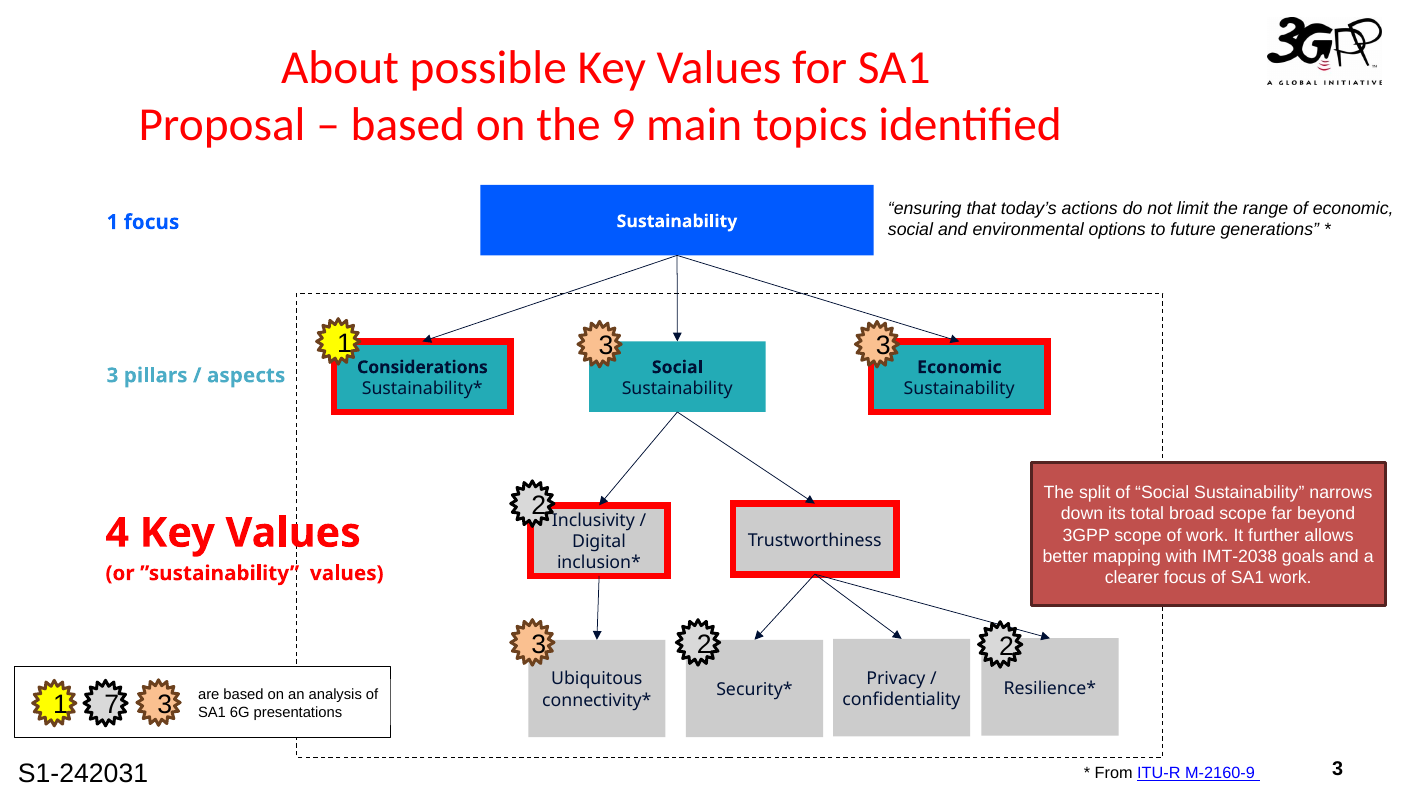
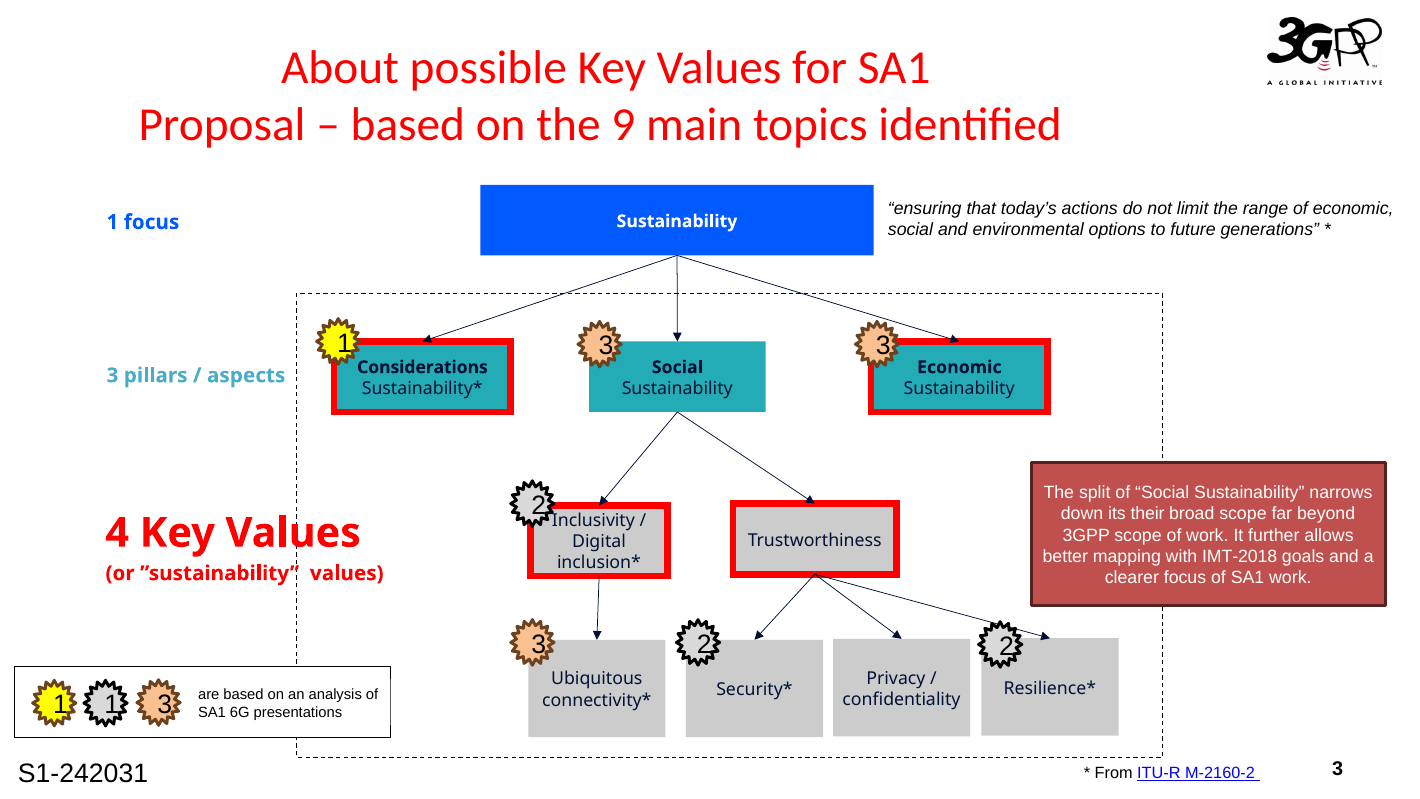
total: total -> their
IMT-2038: IMT-2038 -> IMT-2018
1 7: 7 -> 1
M-2160-9: M-2160-9 -> M-2160-2
